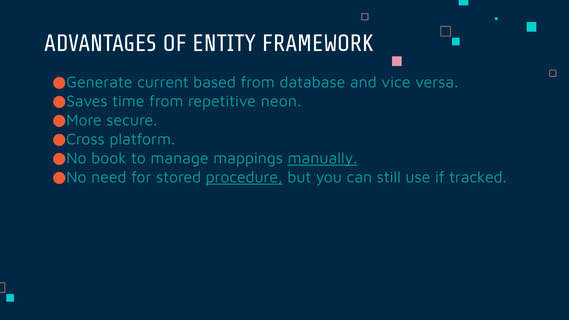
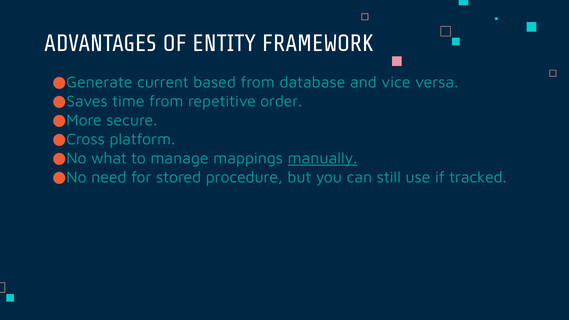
neon: neon -> order
book: book -> what
procedure underline: present -> none
